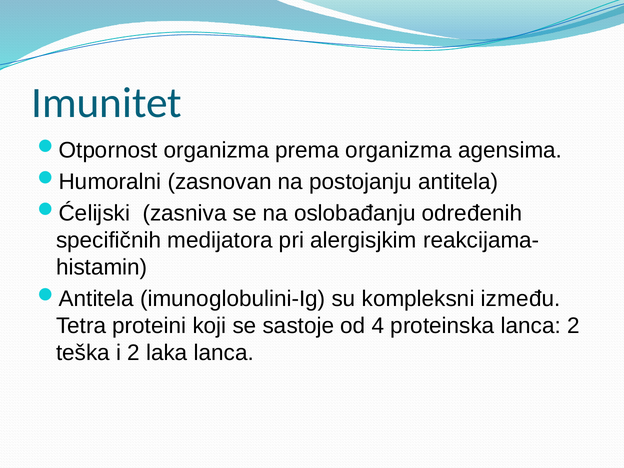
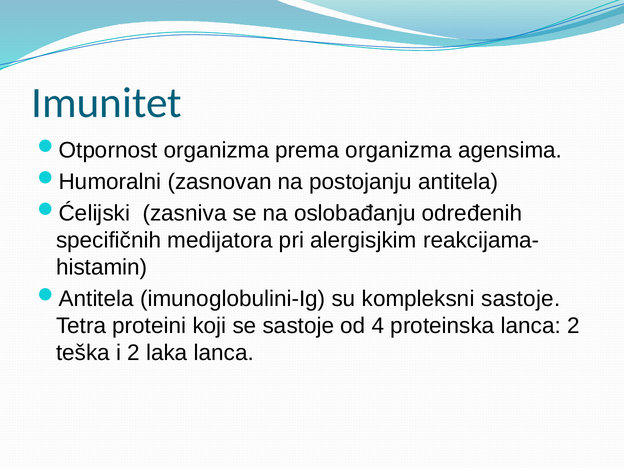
kompleksni između: između -> sastoje
